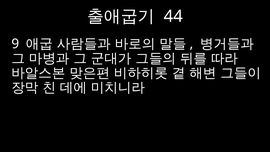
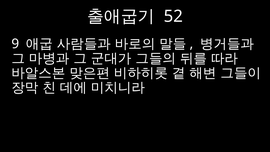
44: 44 -> 52
